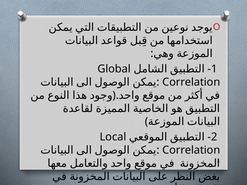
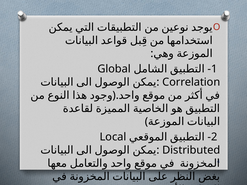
Correlation at (191, 150): Correlation -> Distributed
